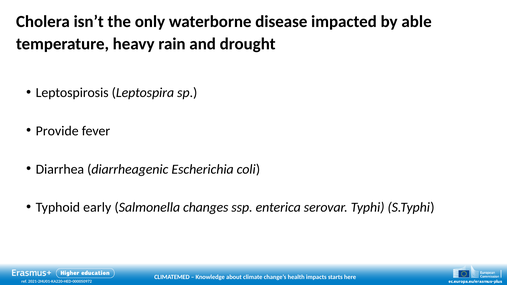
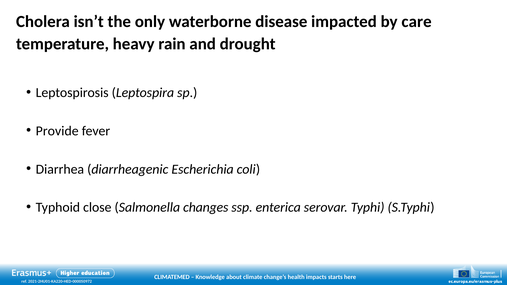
able: able -> care
early: early -> close
